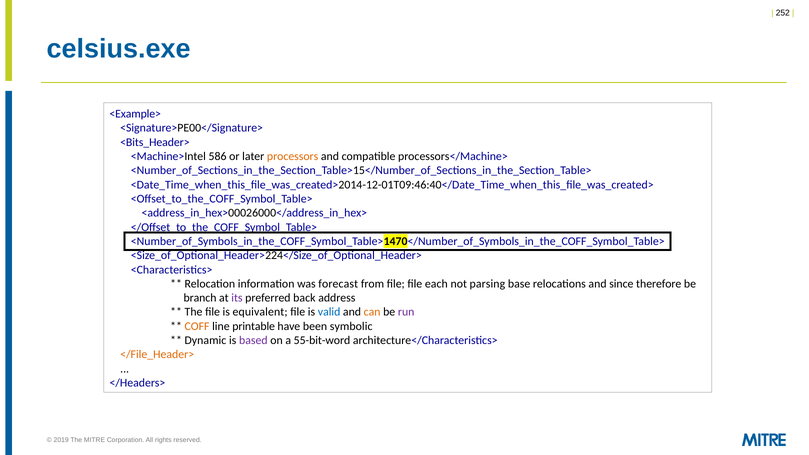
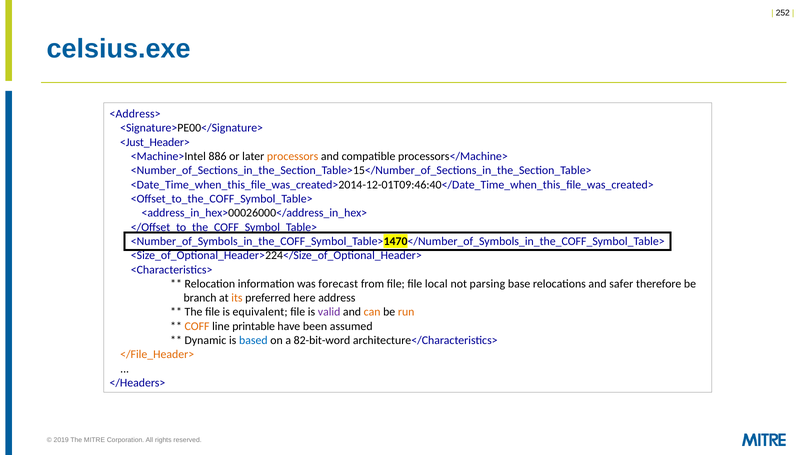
<Example>: <Example> -> <Address>
<Bits_Header>: <Bits_Header> -> <Just_Header>
586: 586 -> 886
each: each -> local
since: since -> safer
its colour: purple -> orange
back: back -> here
valid colour: blue -> purple
run colour: purple -> orange
symbolic: symbolic -> assumed
based colour: purple -> blue
55-bit-word: 55-bit-word -> 82-bit-word
